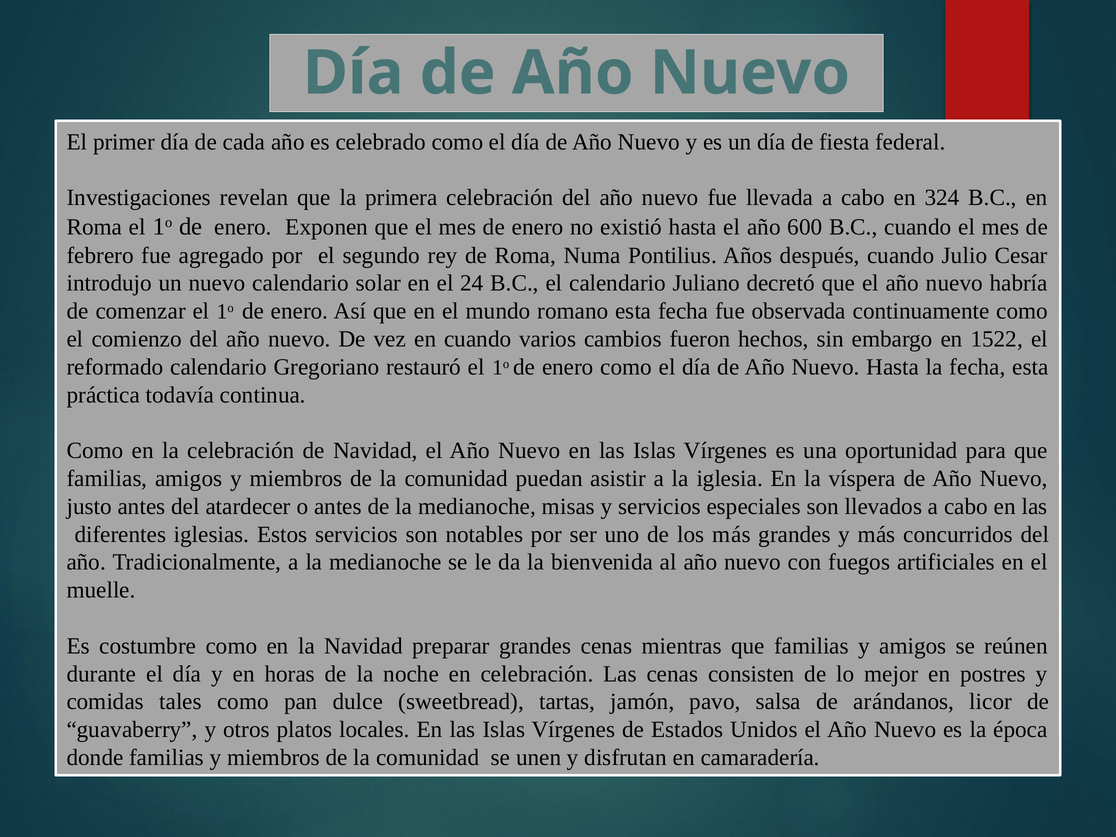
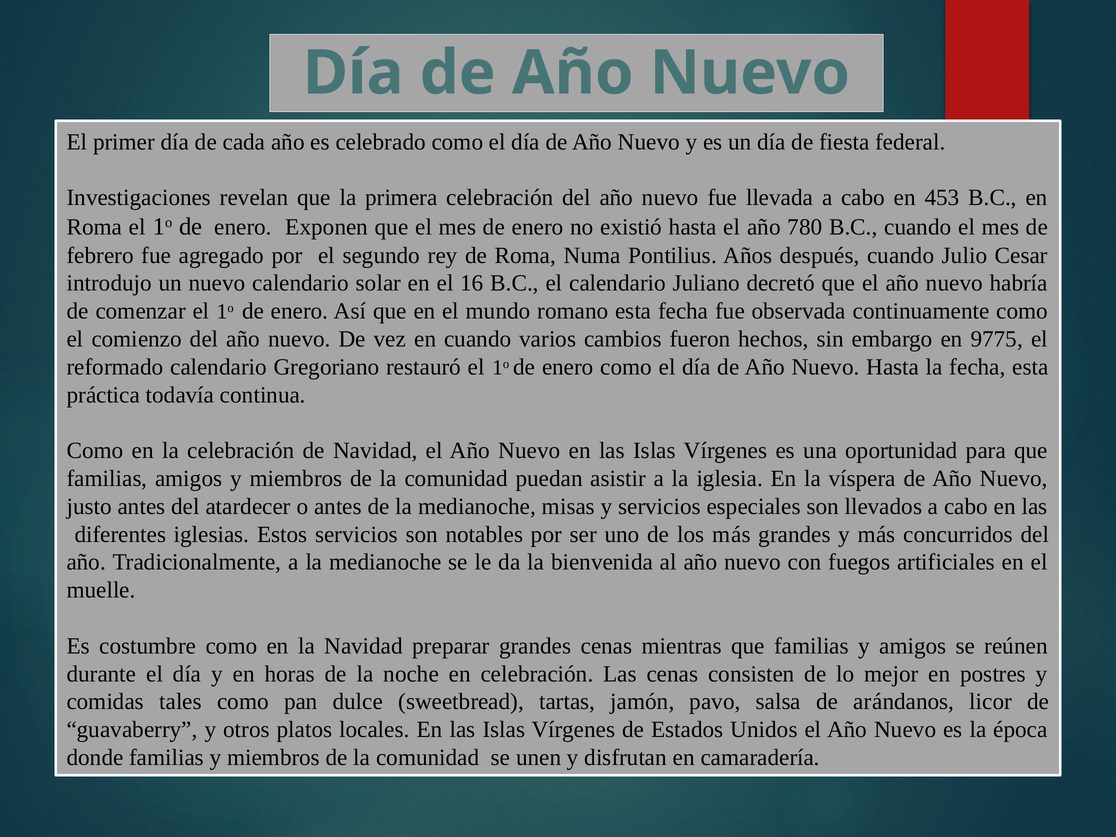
324: 324 -> 453
600: 600 -> 780
24: 24 -> 16
1522: 1522 -> 9775
